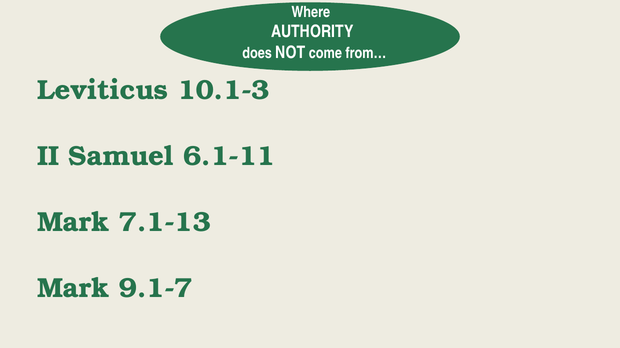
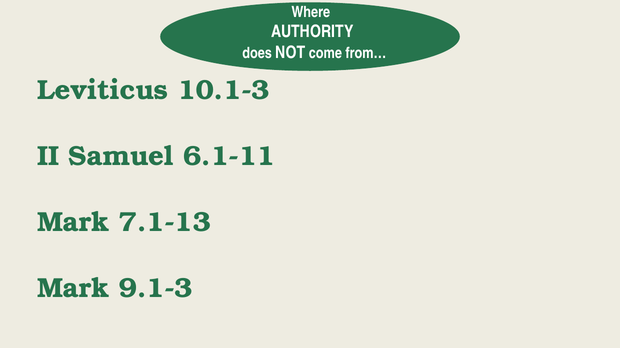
9.1-7: 9.1-7 -> 9.1-3
